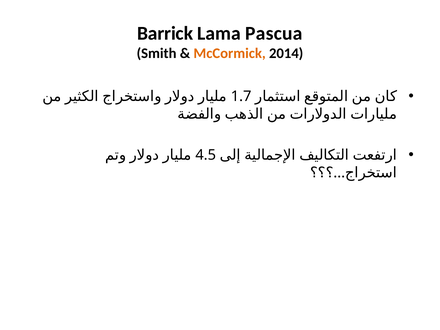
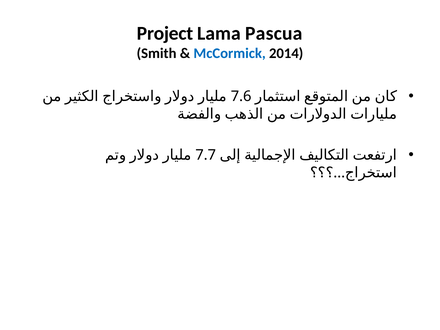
Barrick: Barrick -> Project
McCormick colour: orange -> blue
1.7: 1.7 -> 7.6
4.5: 4.5 -> 7.7
